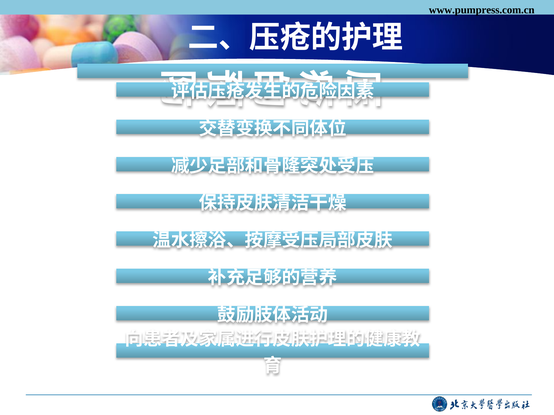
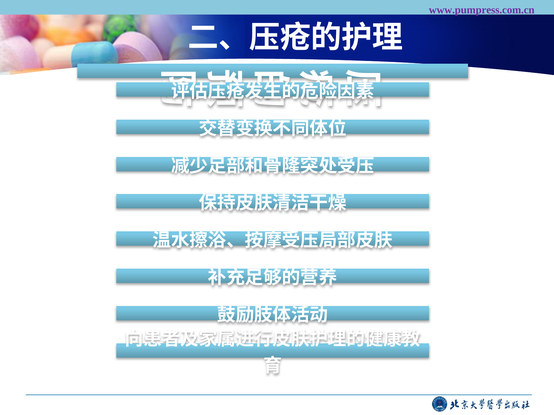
www.pumpress.com.cn colour: black -> purple
